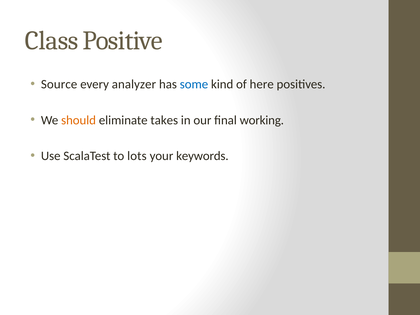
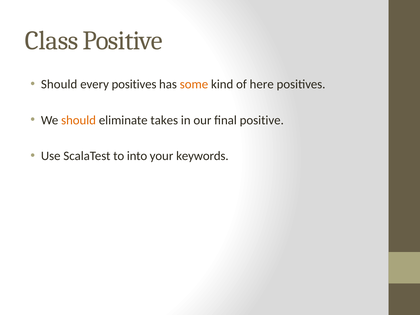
Source at (59, 84): Source -> Should
every analyzer: analyzer -> positives
some colour: blue -> orange
final working: working -> positive
lots: lots -> into
